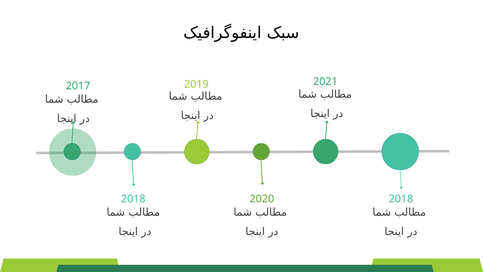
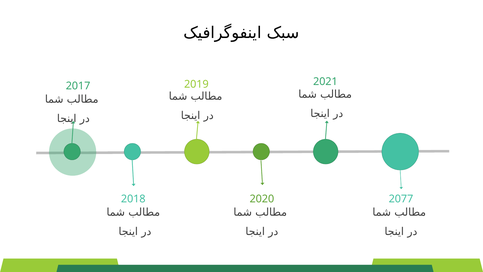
2018 at (401, 199): 2018 -> 2077
